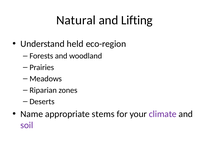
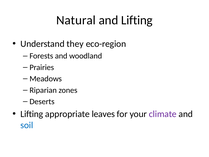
held: held -> they
Name at (32, 114): Name -> Lifting
stems: stems -> leaves
soil colour: purple -> blue
